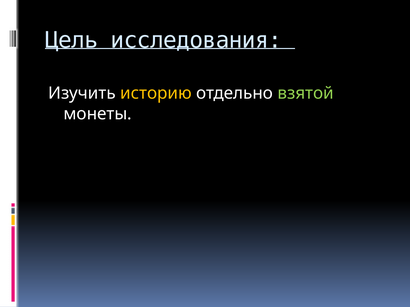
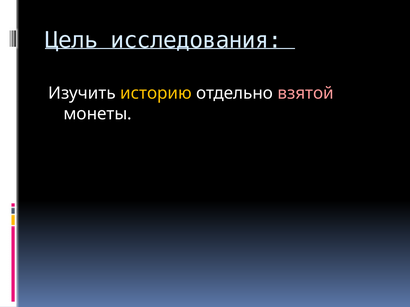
взятой colour: light green -> pink
